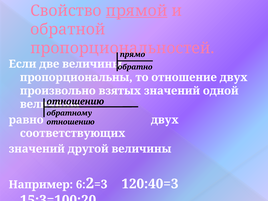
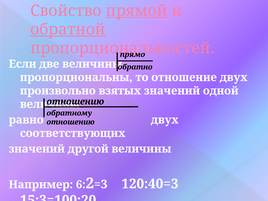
обратной underline: none -> present
